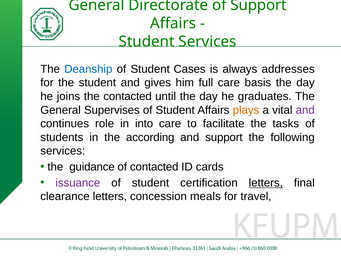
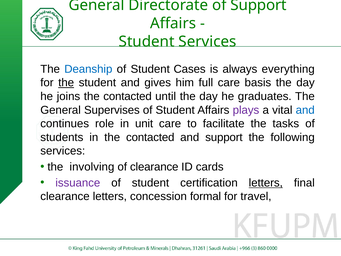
addresses: addresses -> everything
the at (66, 83) underline: none -> present
plays colour: orange -> purple
and at (305, 110) colour: purple -> blue
into: into -> unit
in the according: according -> contacted
guidance: guidance -> involving
of contacted: contacted -> clearance
meals: meals -> formal
